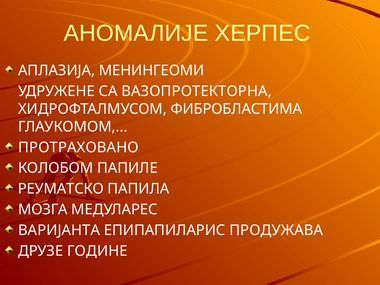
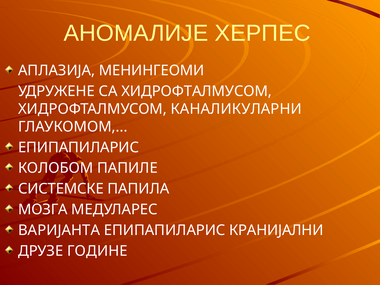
СА ВАЗОПРОТЕКТОРНА: ВАЗОПРОТЕКТОРНА -> ХИДРОФТАЛМУСОМ
ФИБРОБЛАСТИМА: ФИБРОБЛАСТИМА -> КАНАЛИКУЛАРНИ
ПРОТРАХОВАНО at (78, 147): ПРОТРАХОВАНО -> ЕПИПАПИЛАРИС
РЕУМАТСКО: РЕУМАТСКО -> СИСТЕМСКЕ
ПРОДУЖАВА: ПРОДУЖАВА -> КРАНИЈАЛНИ
